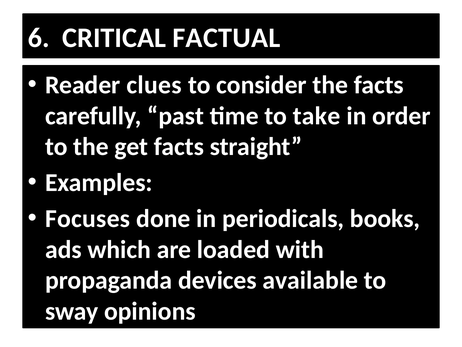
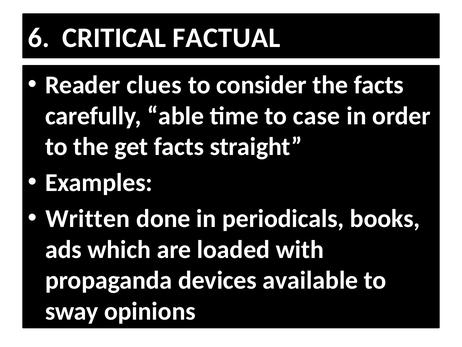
past: past -> able
take: take -> case
Focuses: Focuses -> Written
